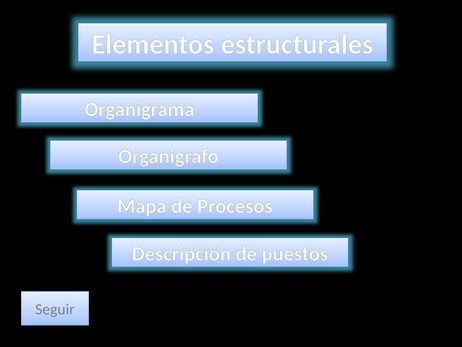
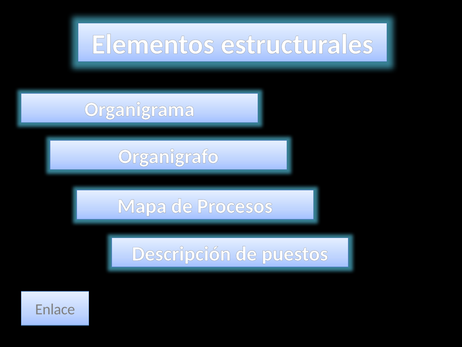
Seguir: Seguir -> Enlace
